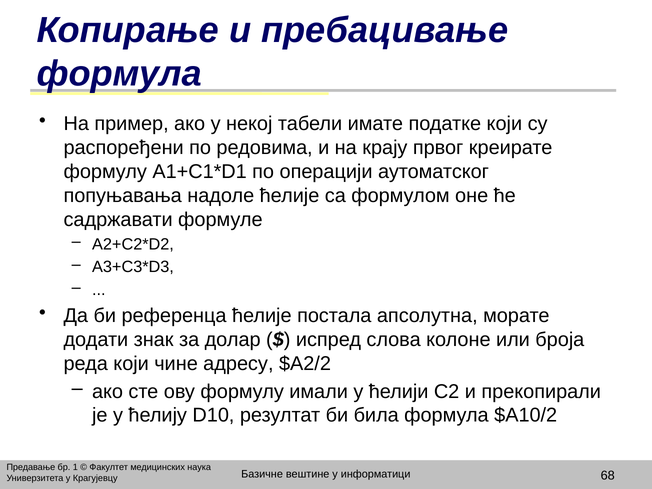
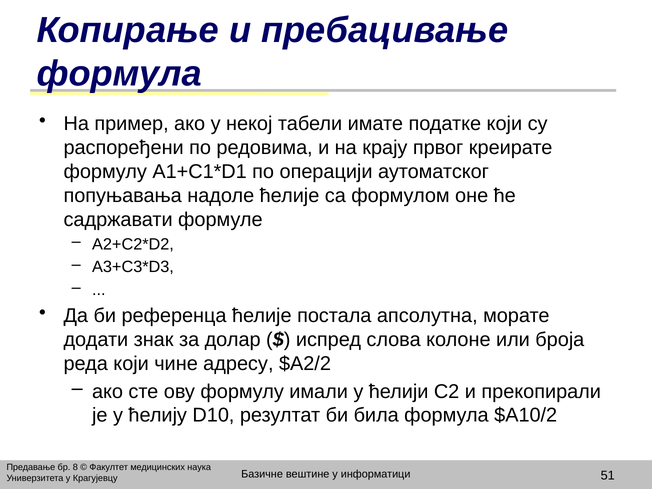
1: 1 -> 8
68: 68 -> 51
